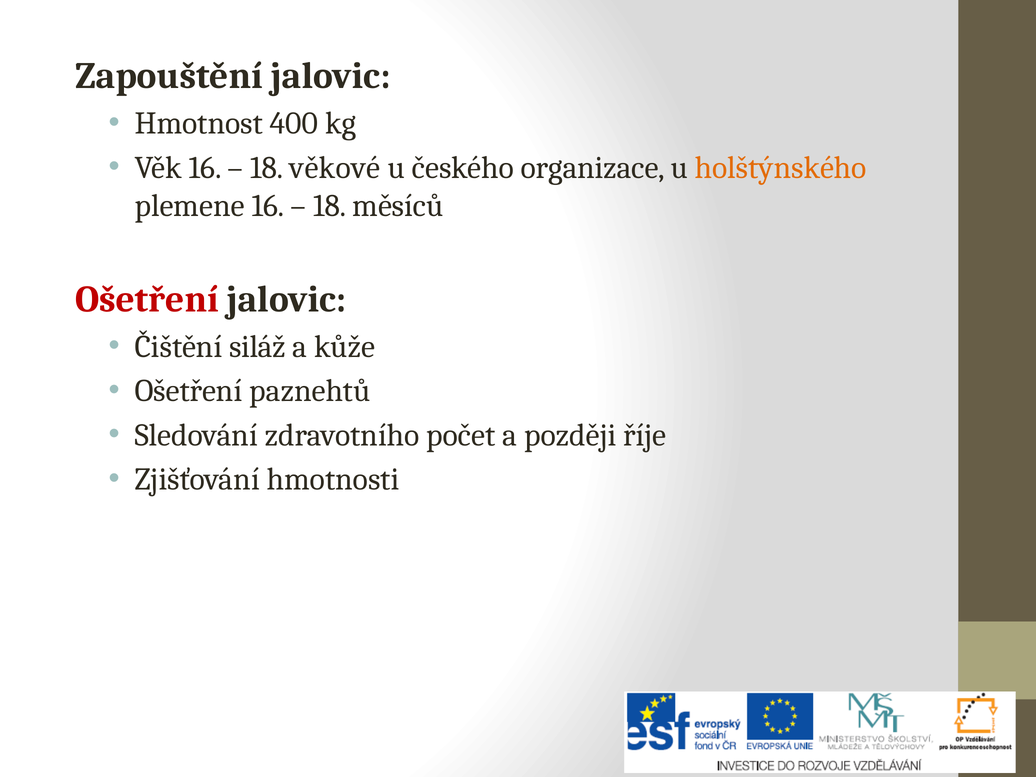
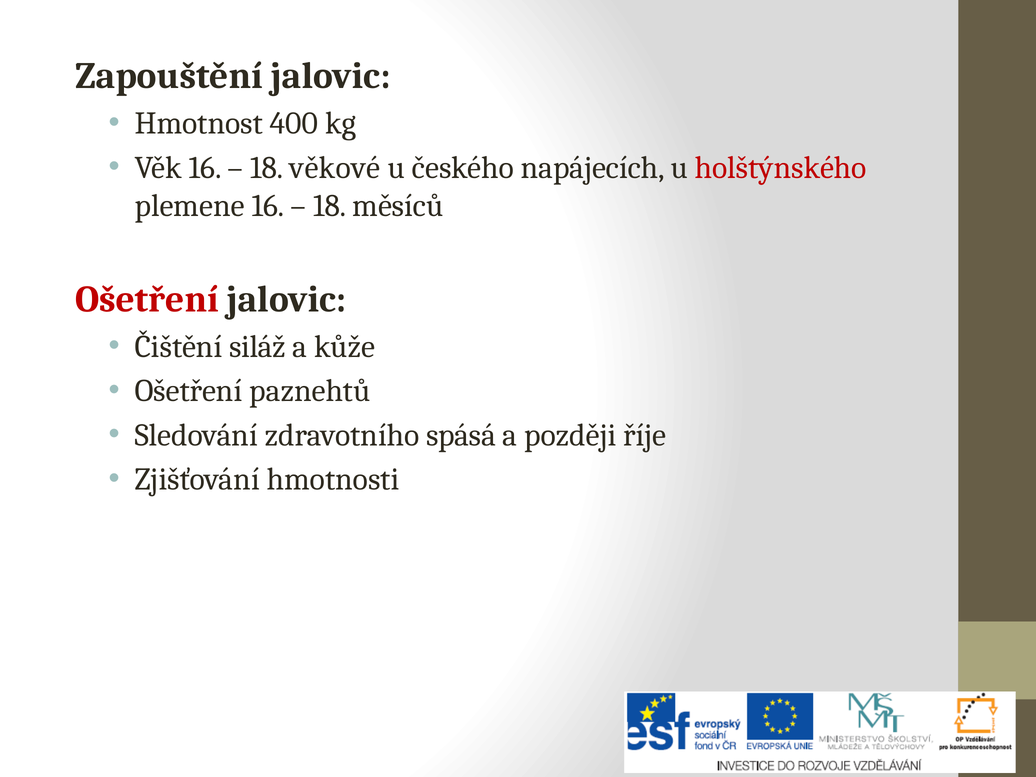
organizace: organizace -> napájecích
holštýnského colour: orange -> red
počet: počet -> spásá
